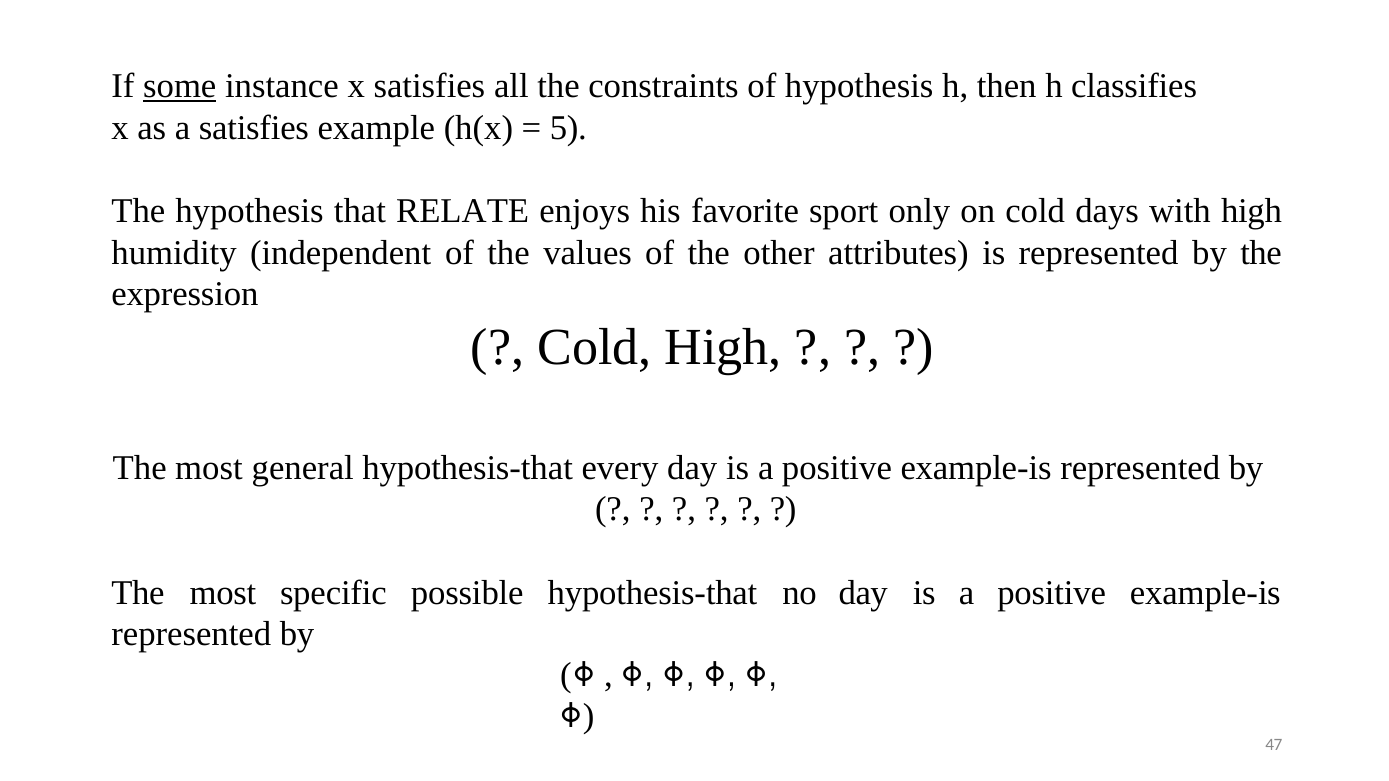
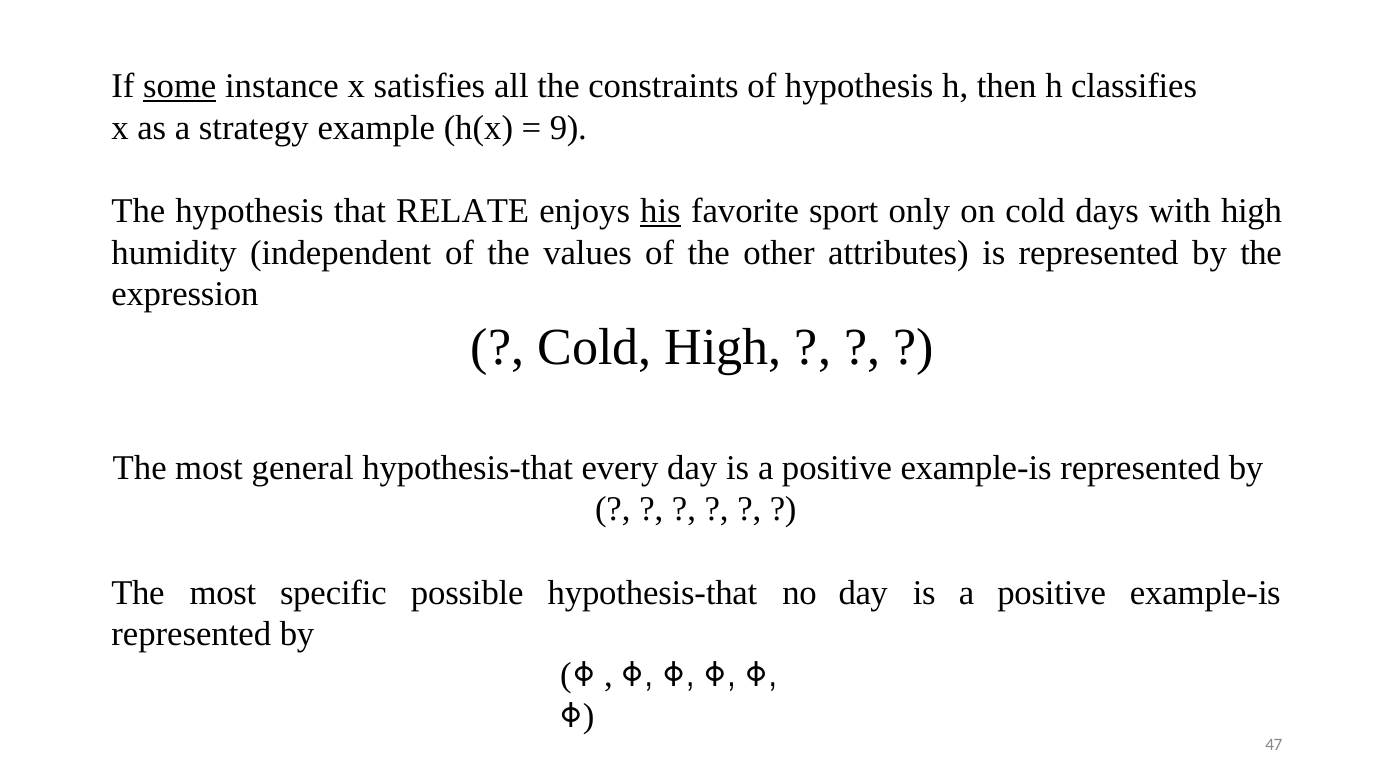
a satisfies: satisfies -> strategy
5: 5 -> 9
his underline: none -> present
